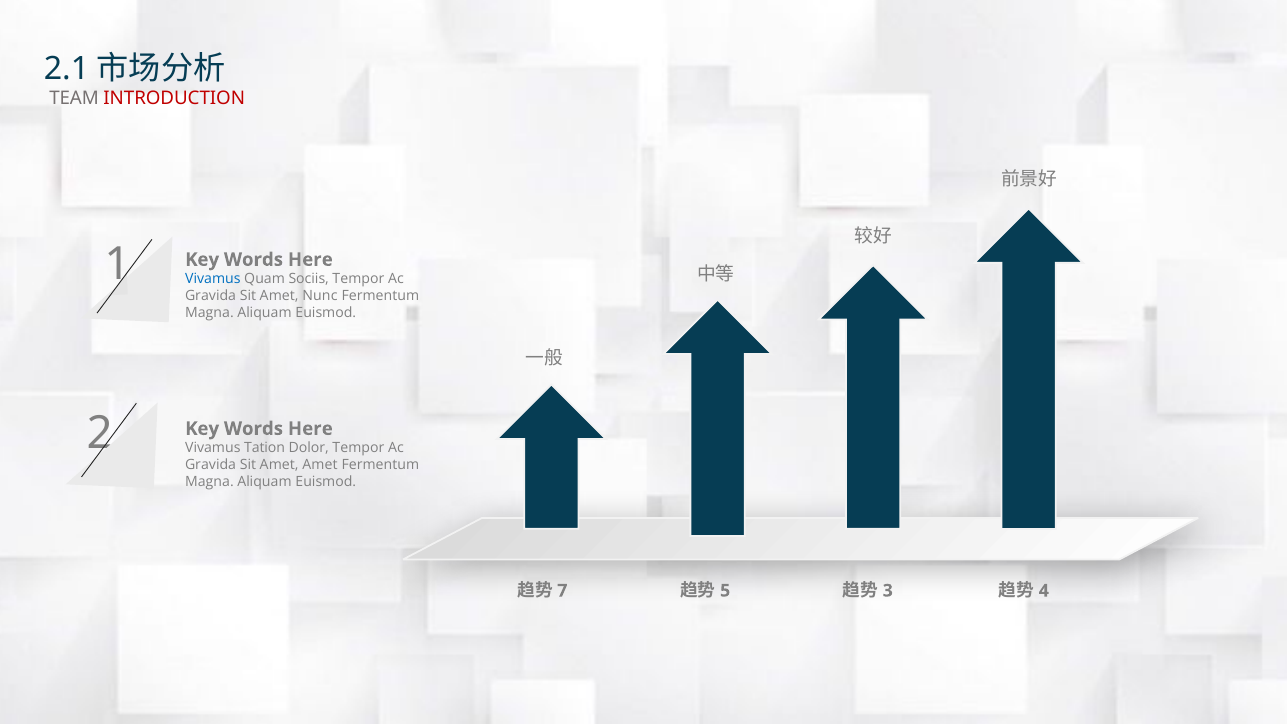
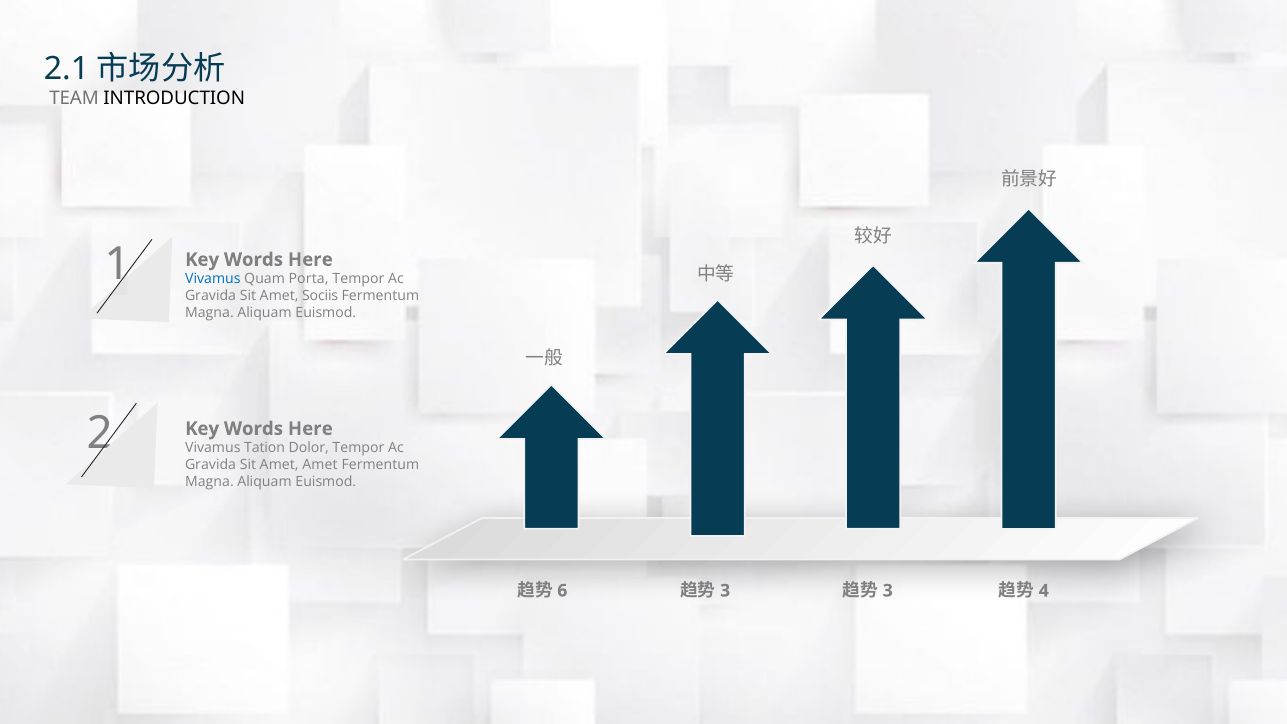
INTRODUCTION colour: red -> black
Sociis: Sociis -> Porta
Nunc: Nunc -> Sociis
7: 7 -> 6
5 at (725, 591): 5 -> 3
